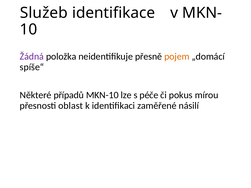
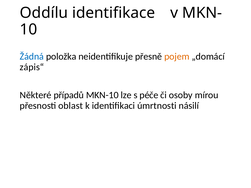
Služeb: Služeb -> Oddílu
Žádná colour: purple -> blue
spíše“: spíše“ -> zápis“
pokus: pokus -> osoby
zaměřené: zaměřené -> úmrtnosti
